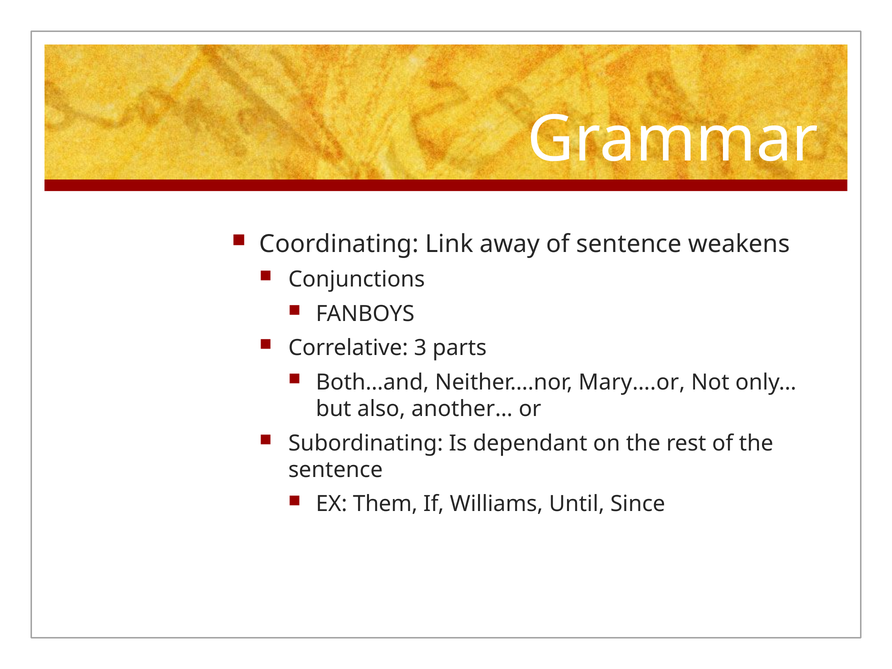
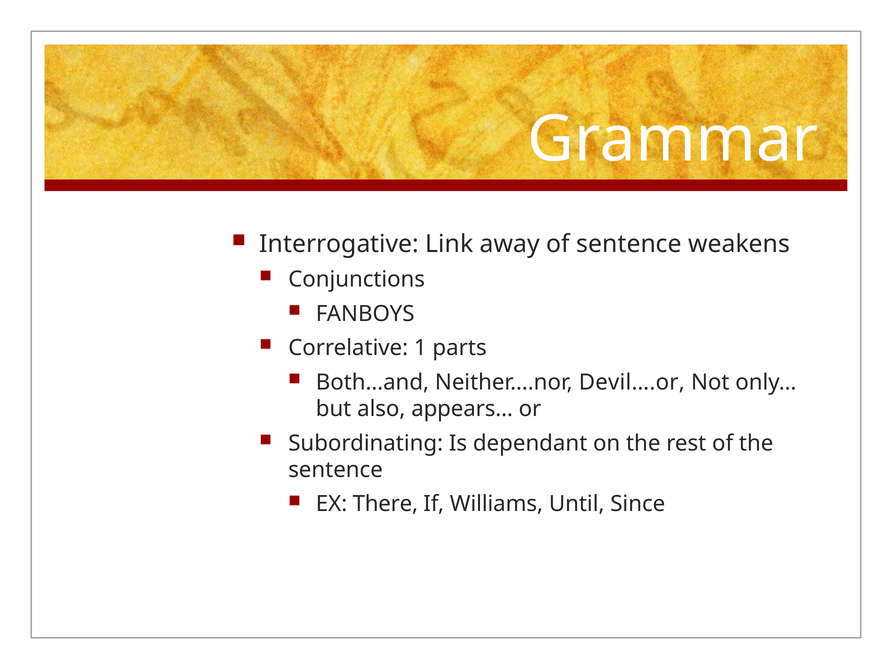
Coordinating: Coordinating -> Interrogative
3: 3 -> 1
Mary….or: Mary….or -> Devil….or
another…: another… -> appears…
Them: Them -> There
